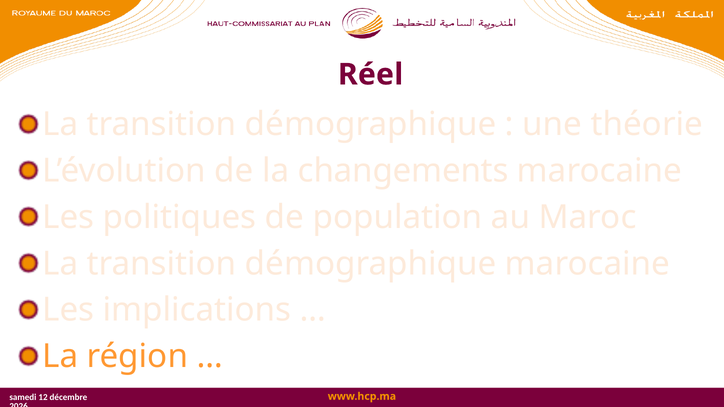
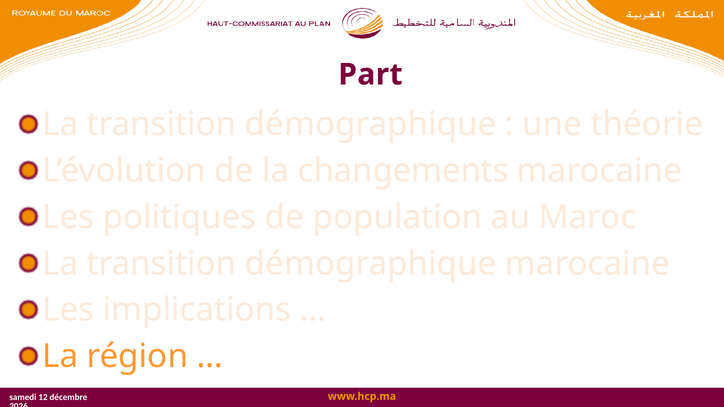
Réel: Réel -> Part
